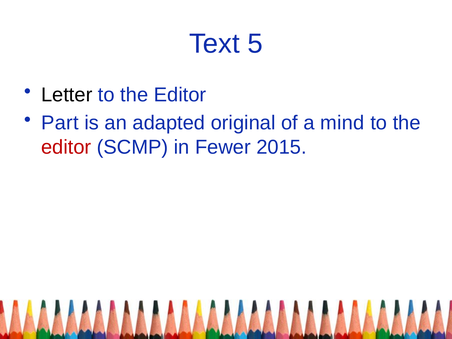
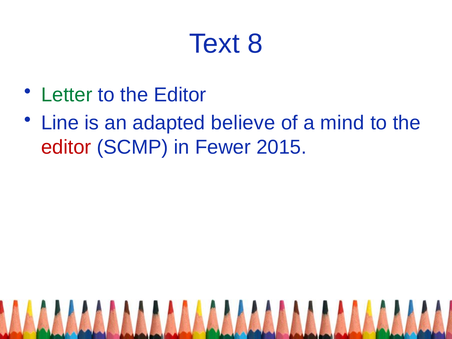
5: 5 -> 8
Letter colour: black -> green
Part: Part -> Line
original: original -> believe
